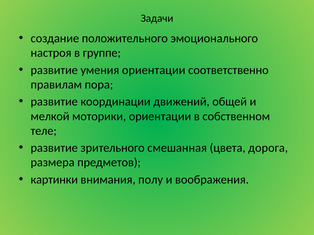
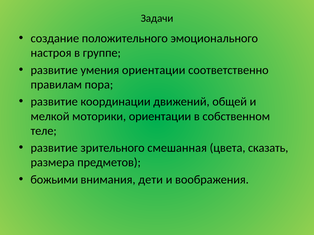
дорога: дорога -> сказать
картинки: картинки -> божьими
полу: полу -> дети
